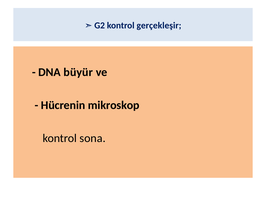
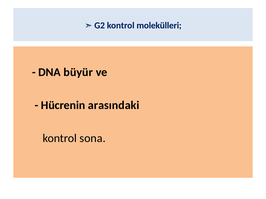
gerçekleşir: gerçekleşir -> molekülleri
mikroskop: mikroskop -> arasındaki
